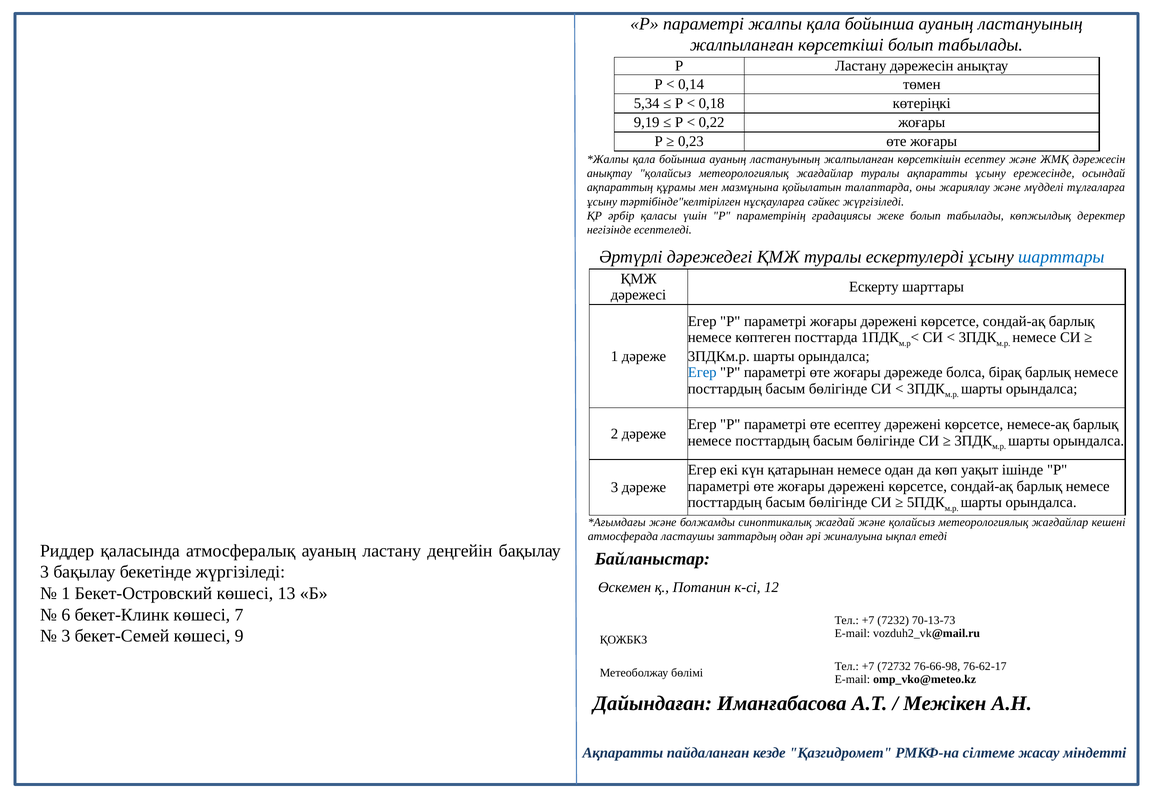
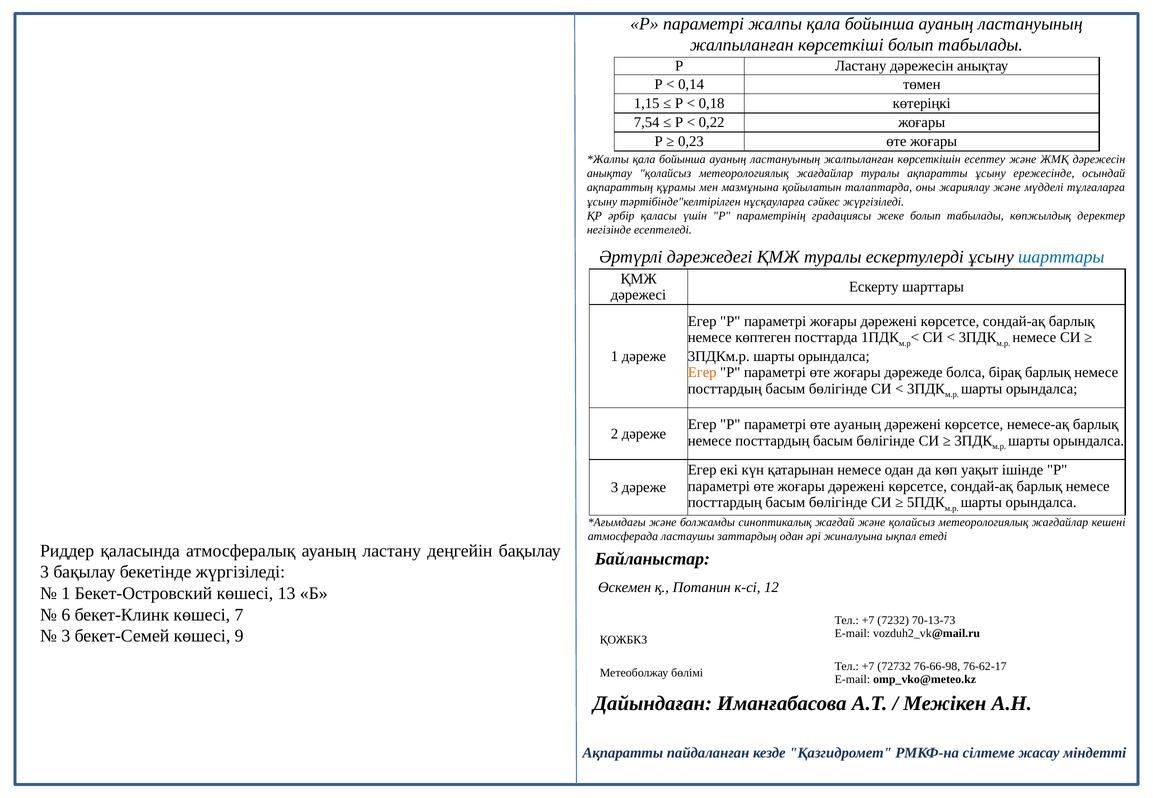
5,34: 5,34 -> 1,15
9,19: 9,19 -> 7,54
Егер at (702, 373) colour: blue -> orange
өте есептеу: есептеу -> ауаның
